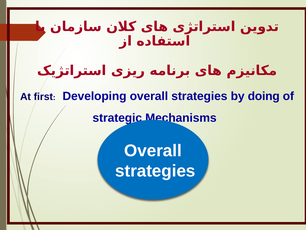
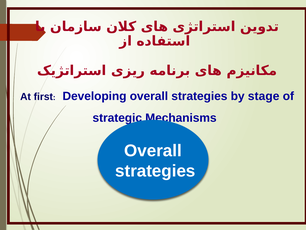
doing: doing -> stage
